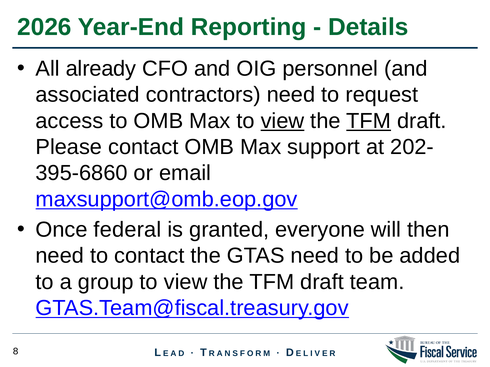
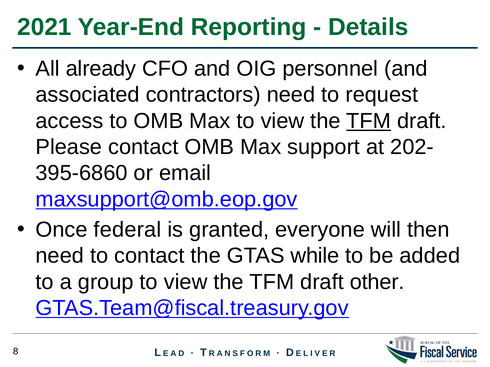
2026: 2026 -> 2021
view at (282, 121) underline: present -> none
GTAS need: need -> while
team: team -> other
